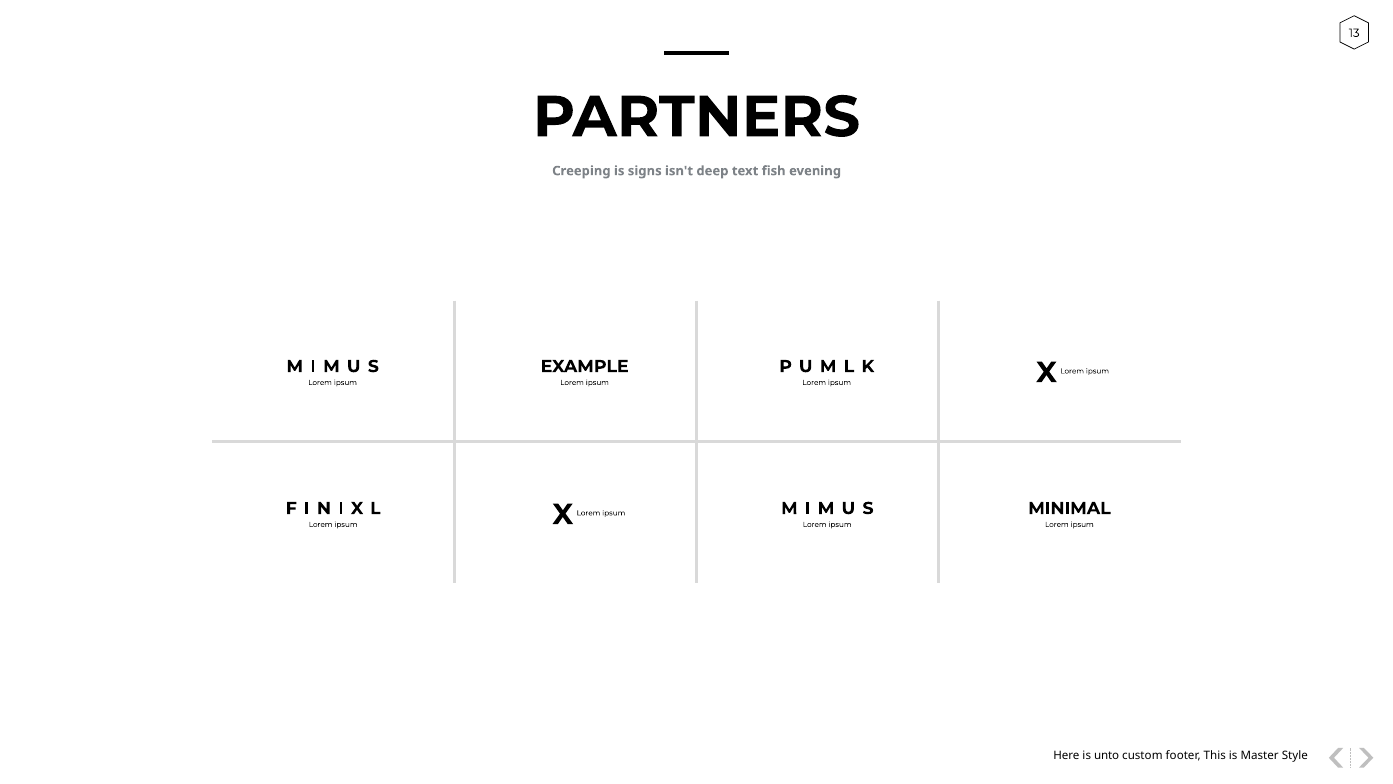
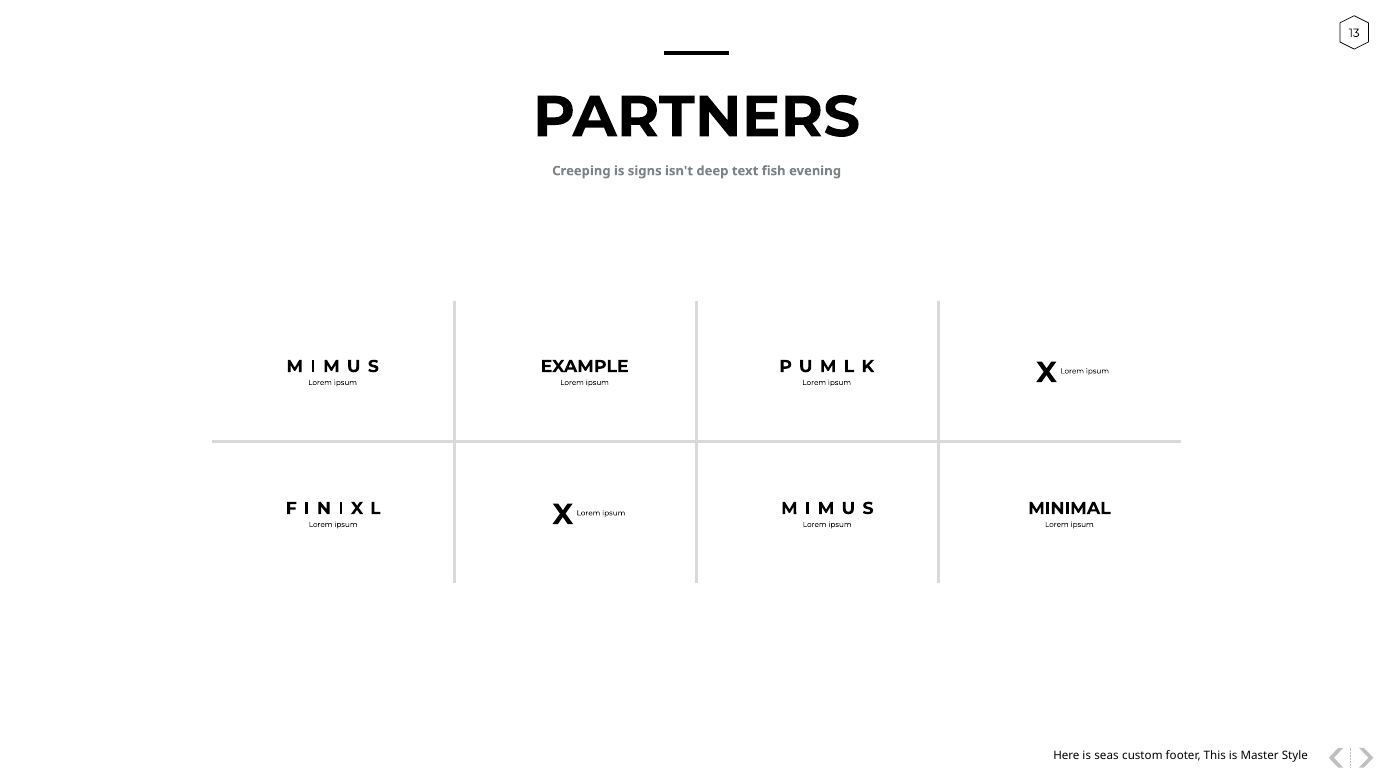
unto: unto -> seas
